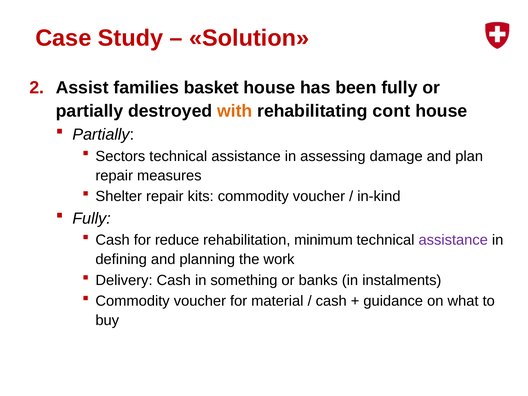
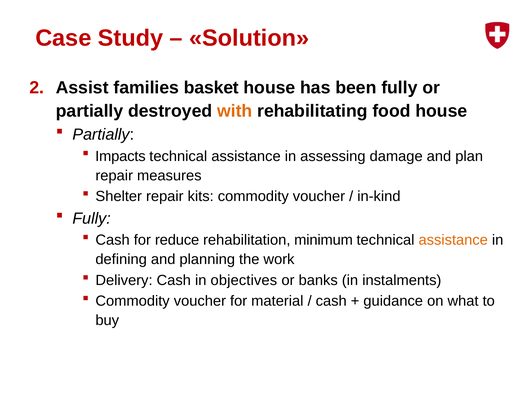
cont: cont -> food
Sectors: Sectors -> Impacts
assistance at (453, 240) colour: purple -> orange
something: something -> objectives
